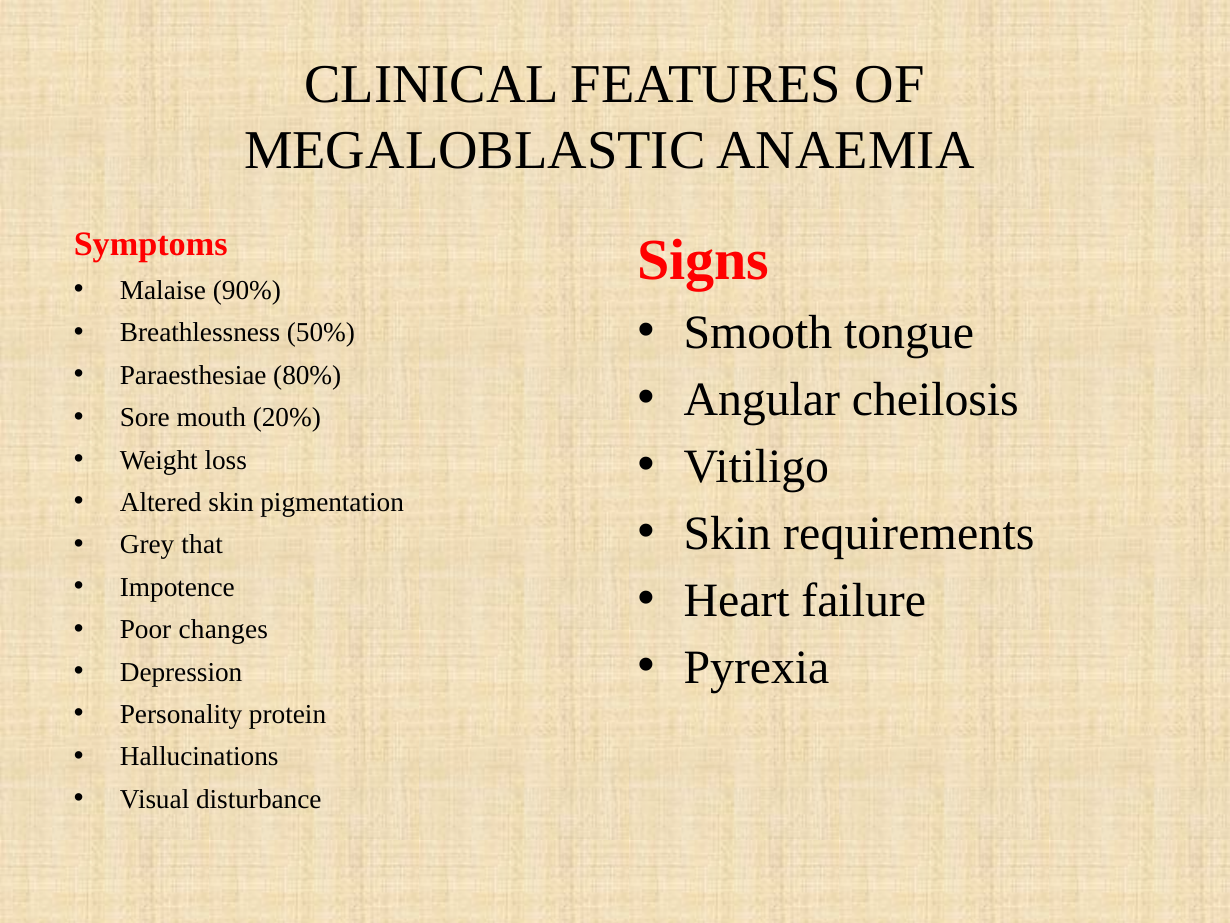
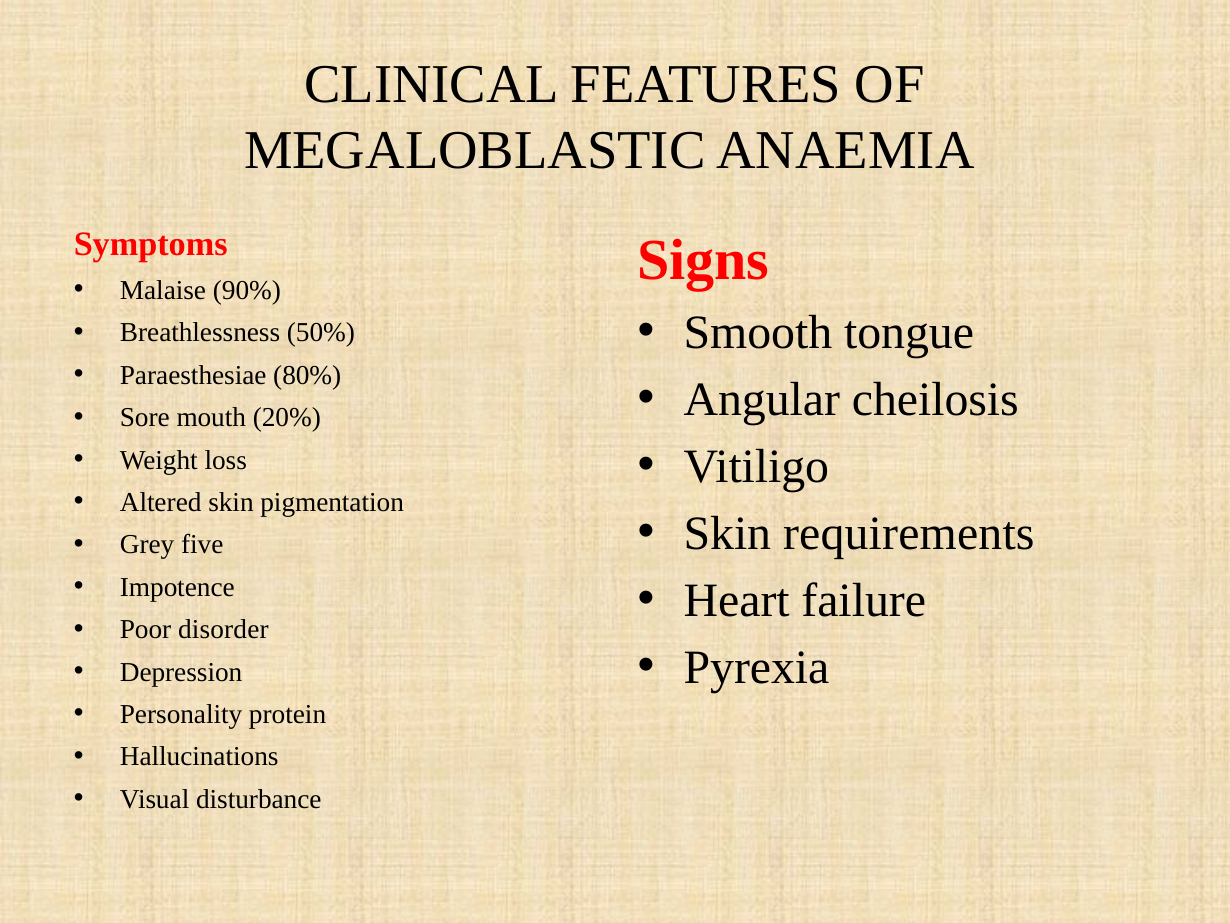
that: that -> five
changes: changes -> disorder
